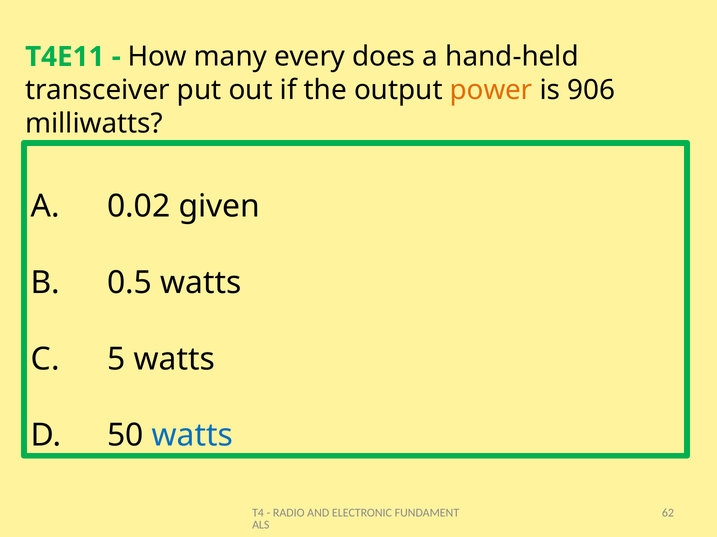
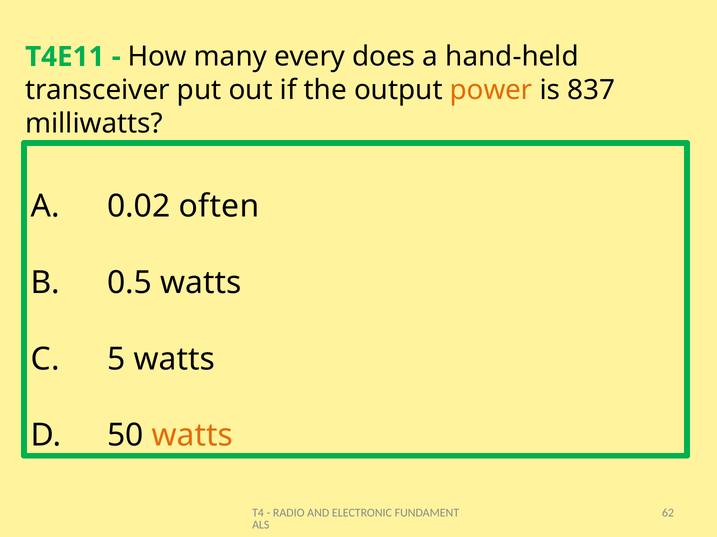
906: 906 -> 837
given: given -> often
watts at (192, 436) colour: blue -> orange
